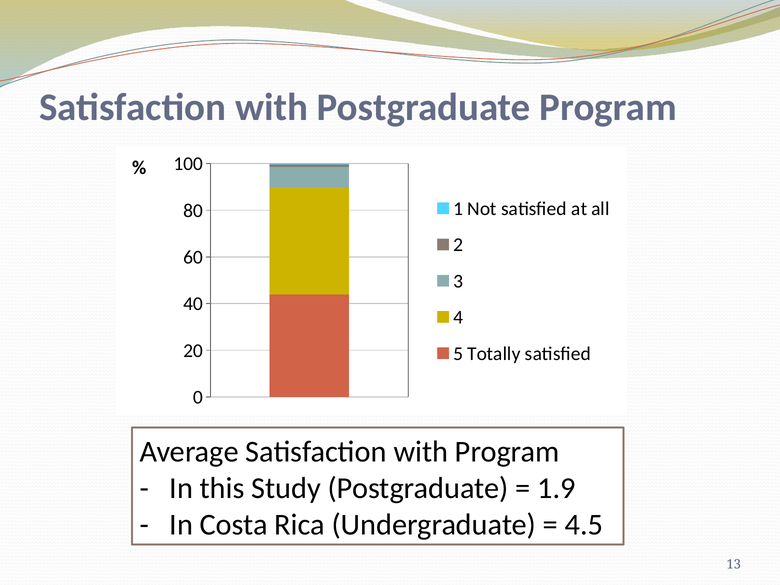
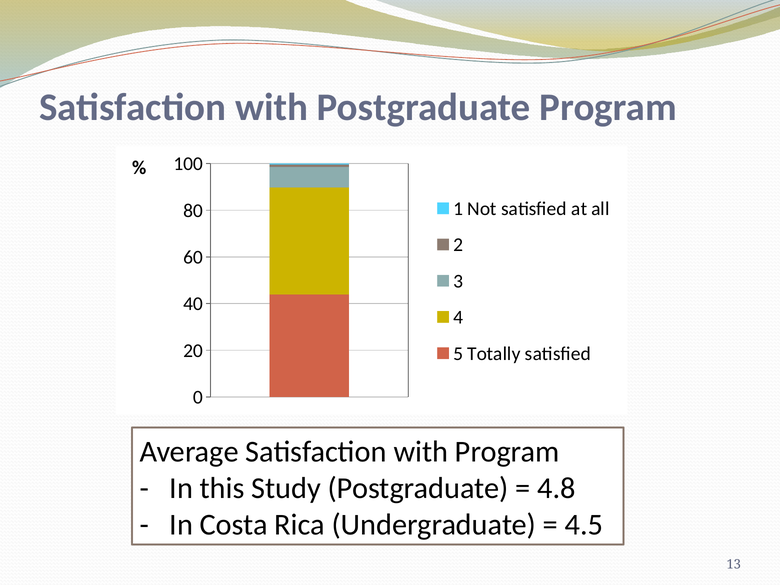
1.9: 1.9 -> 4.8
